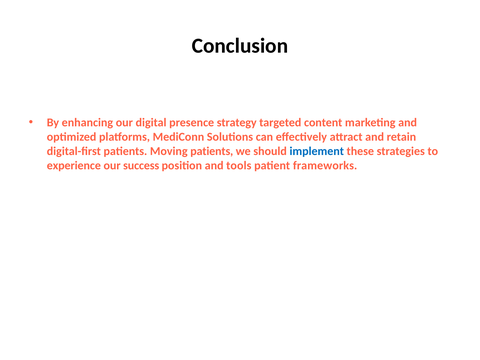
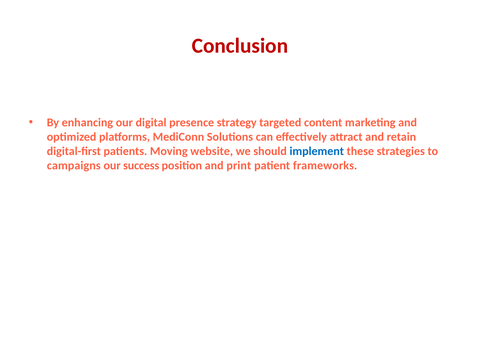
Conclusion colour: black -> red
Moving patients: patients -> website
experience: experience -> campaigns
tools: tools -> print
